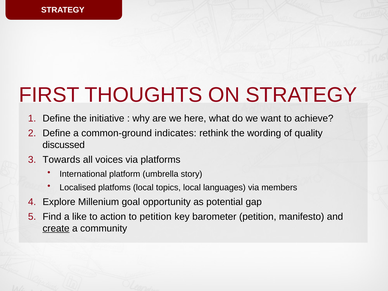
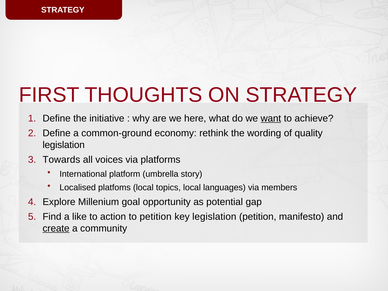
want underline: none -> present
indicates: indicates -> economy
discussed at (64, 145): discussed -> legislation
key barometer: barometer -> legislation
